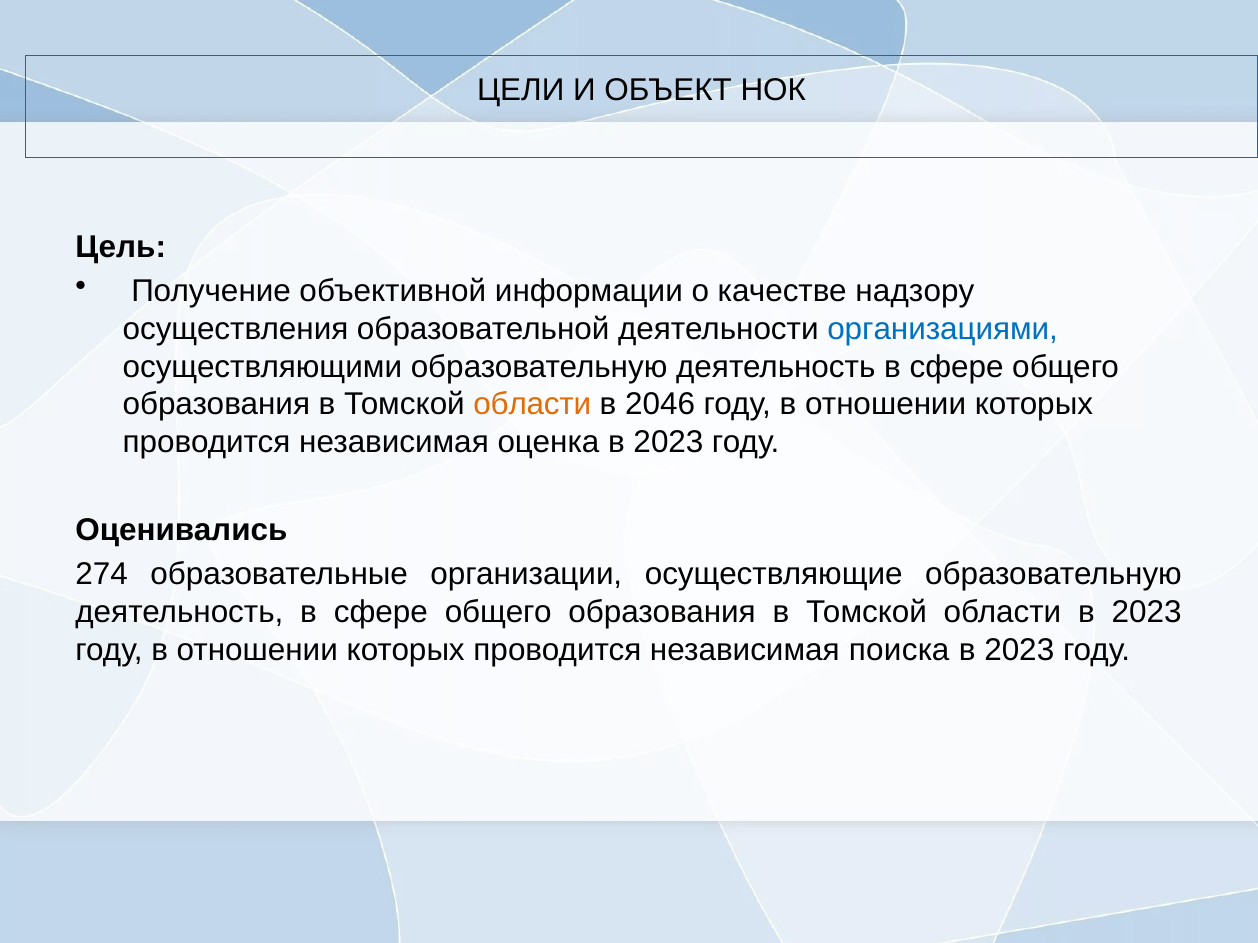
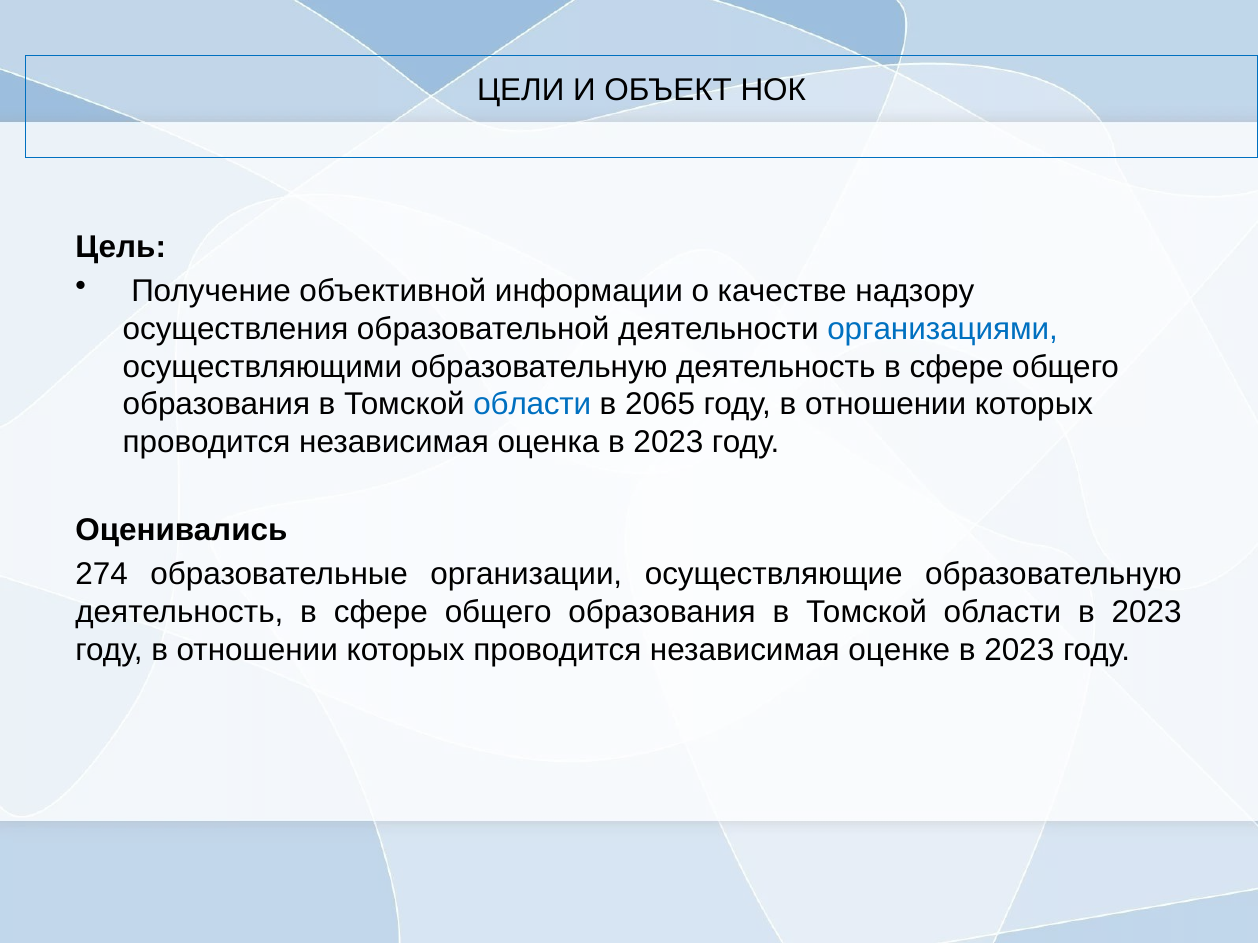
области at (532, 405) colour: orange -> blue
2046: 2046 -> 2065
поиска: поиска -> оценке
